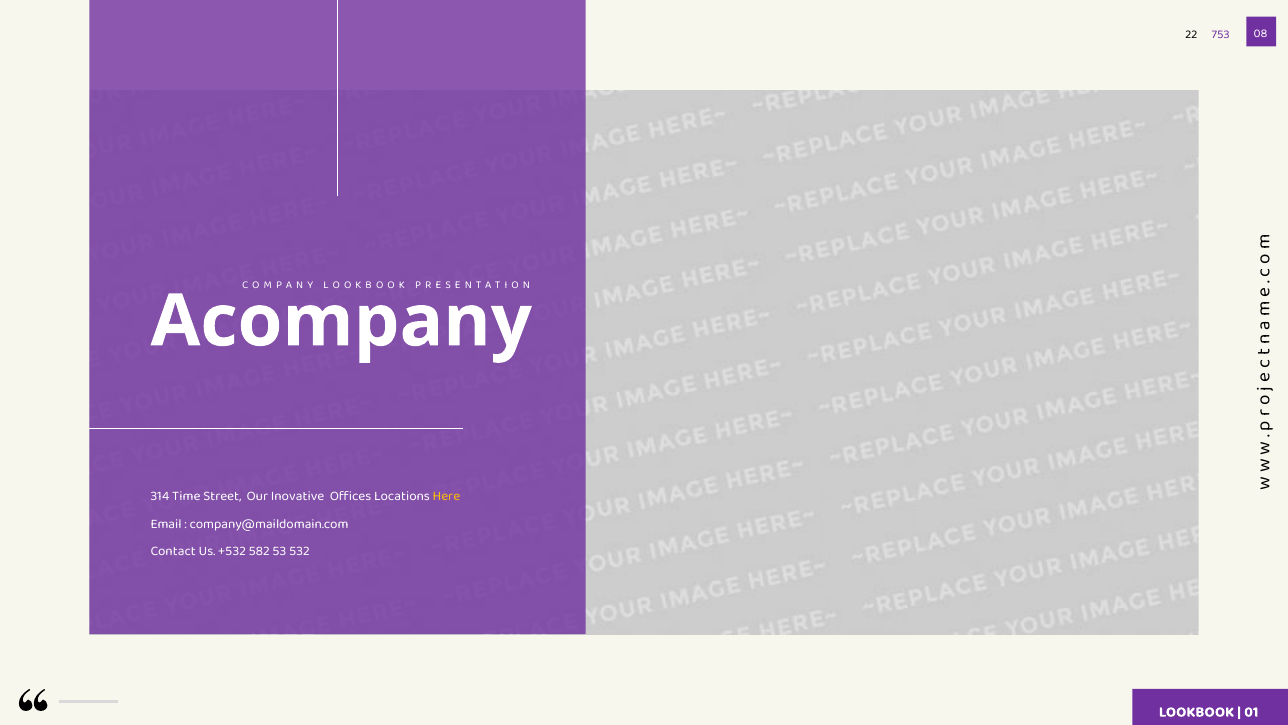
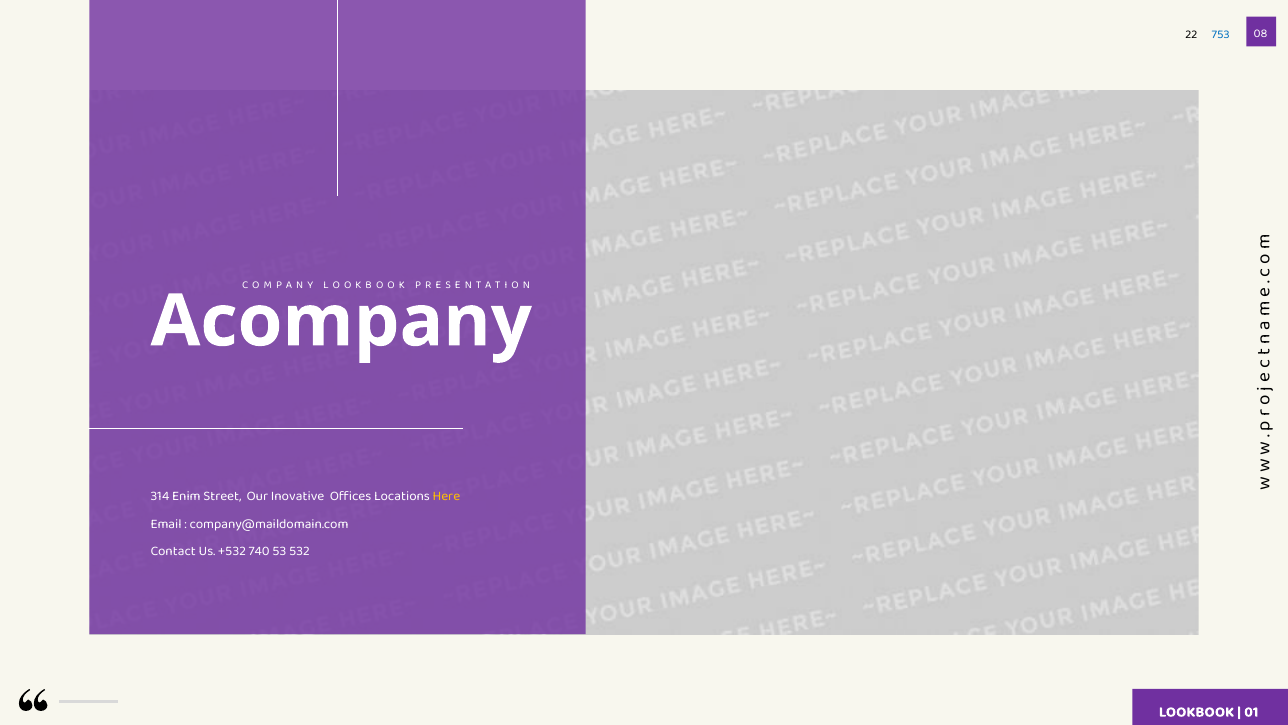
753 colour: purple -> blue
Time: Time -> Enim
582: 582 -> 740
